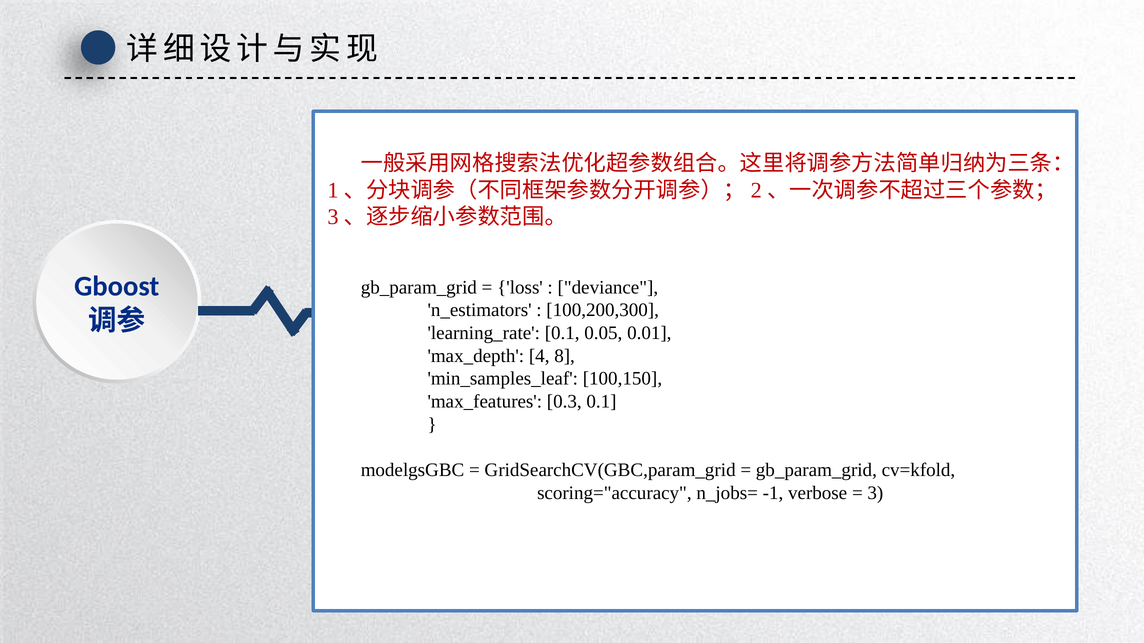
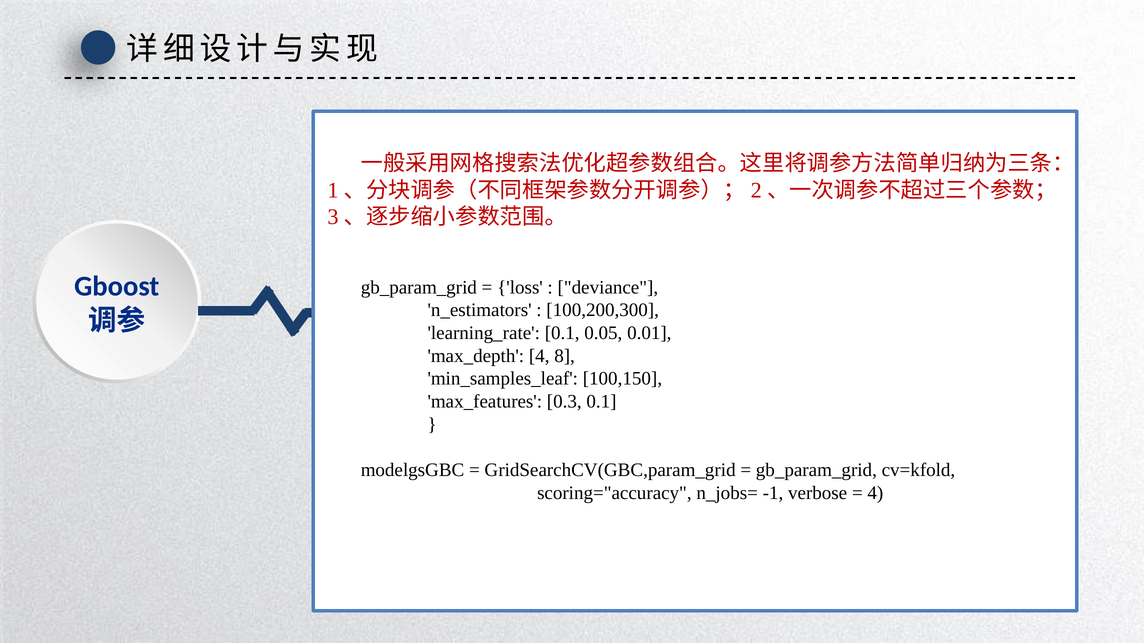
3 at (875, 493): 3 -> 4
